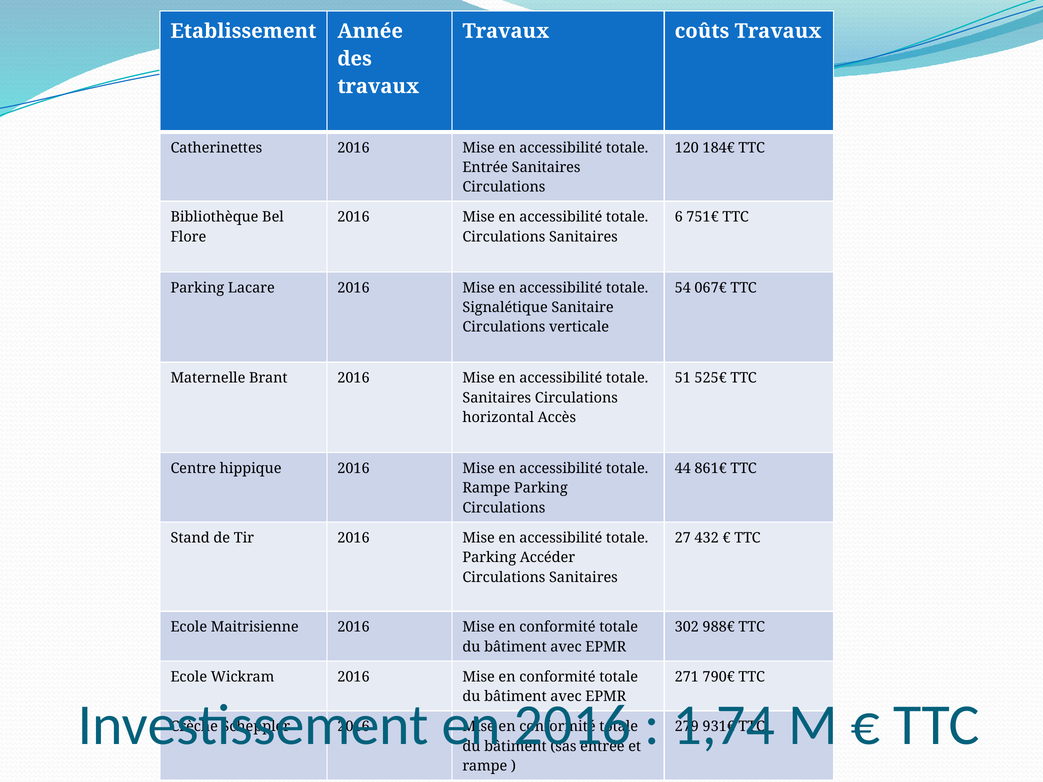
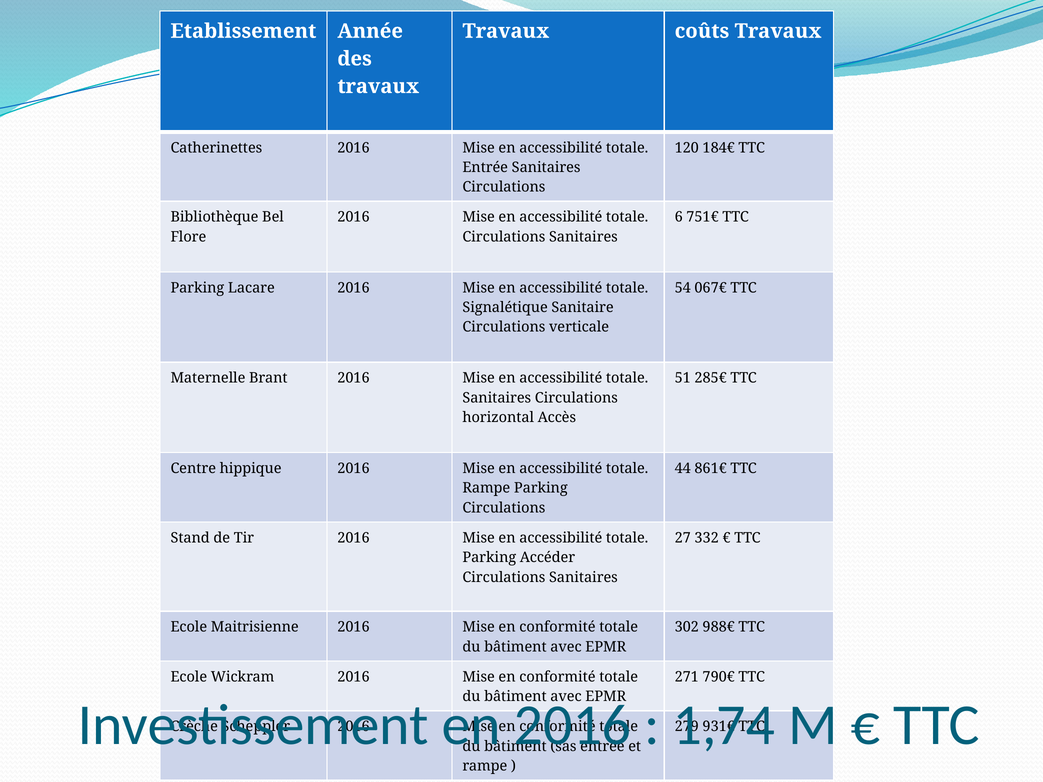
525€: 525€ -> 285€
432: 432 -> 332
